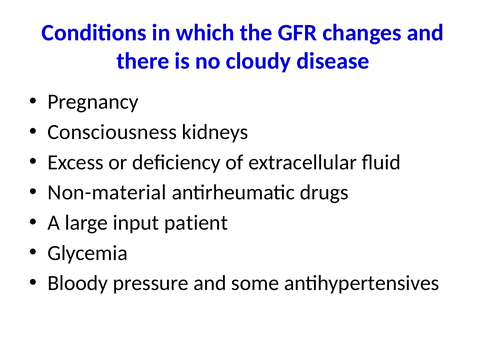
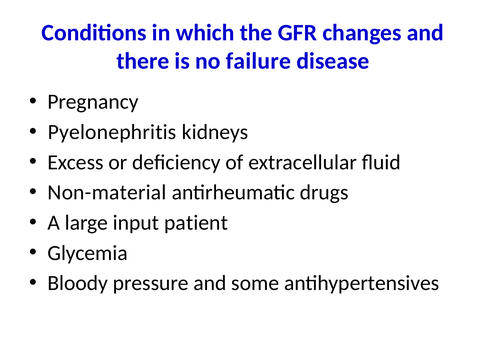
cloudy: cloudy -> failure
Consciousness: Consciousness -> Pyelonephritis
